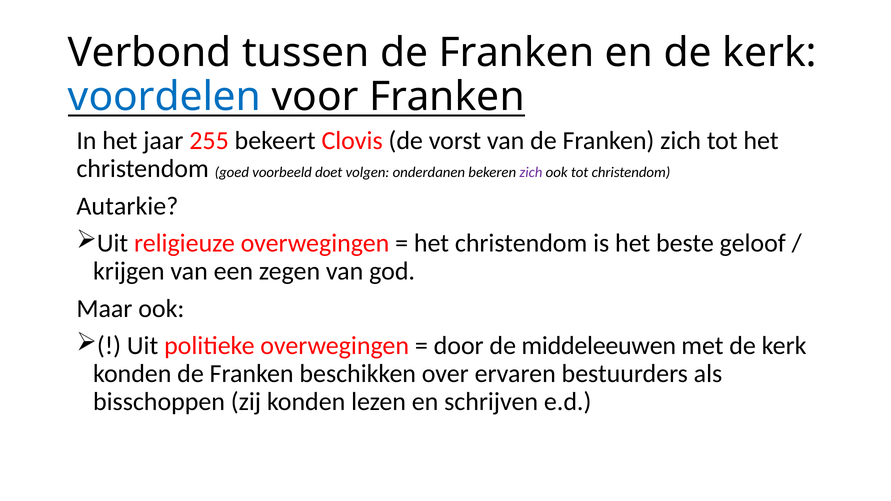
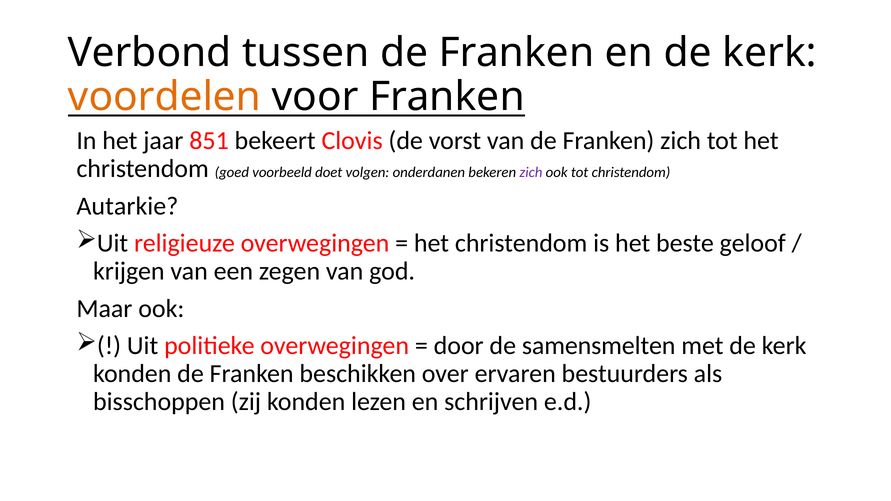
voordelen colour: blue -> orange
255: 255 -> 851
middeleeuwen: middeleeuwen -> samensmelten
